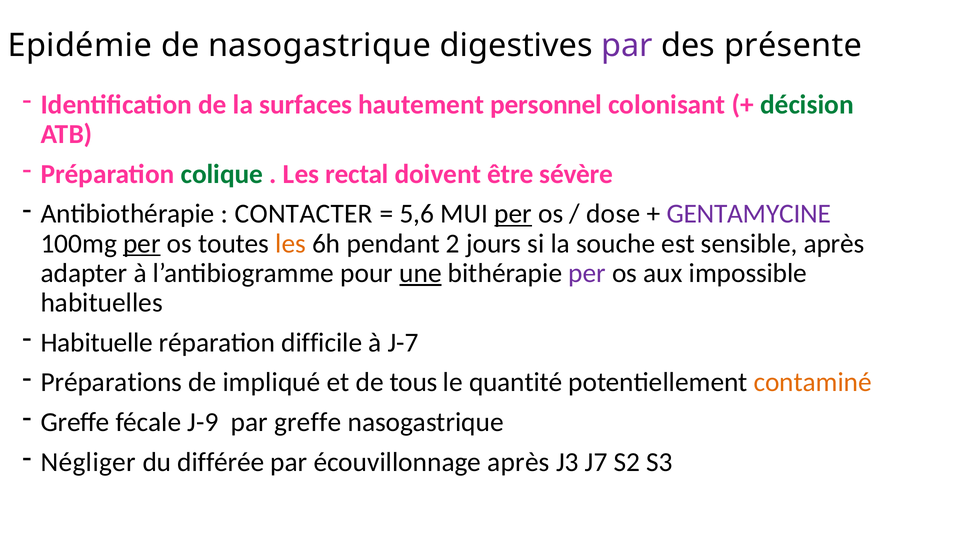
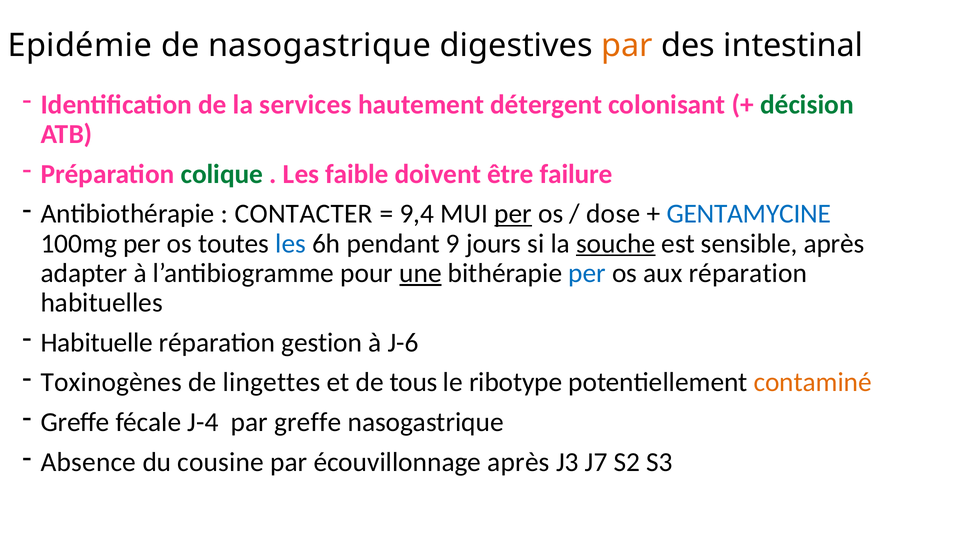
par at (627, 46) colour: purple -> orange
présente: présente -> intestinal
surfaces: surfaces -> services
personnel: personnel -> détergent
rectal: rectal -> faible
sévère: sévère -> failure
5,6: 5,6 -> 9,4
GENTAMYCINE colour: purple -> blue
per at (142, 244) underline: present -> none
les at (291, 244) colour: orange -> blue
2: 2 -> 9
souche underline: none -> present
per at (587, 273) colour: purple -> blue
aux impossible: impossible -> réparation
difficile: difficile -> gestion
J-7: J-7 -> J-6
Préparations: Préparations -> Toxinogènes
impliqué: impliqué -> lingettes
quantité: quantité -> ribotype
J-9: J-9 -> J-4
Négliger: Négliger -> Absence
différée: différée -> cousine
